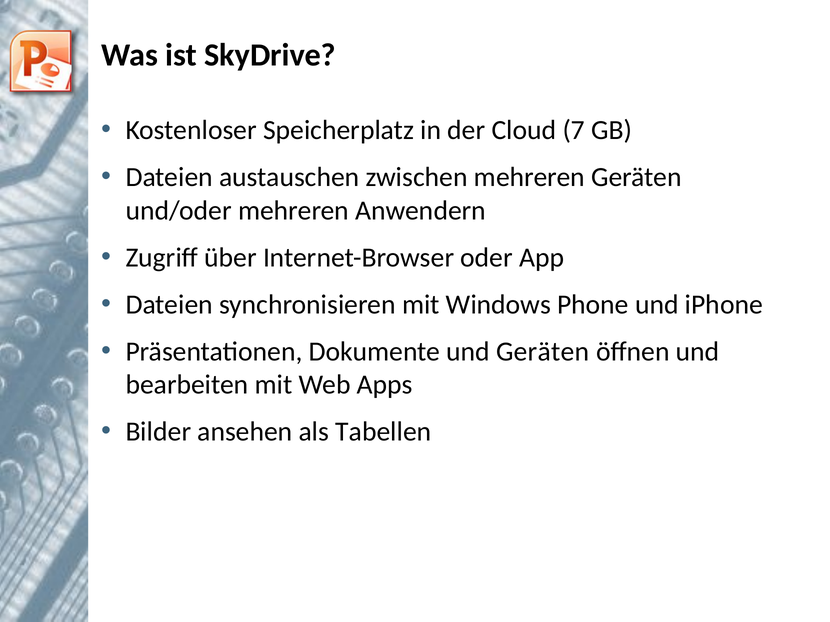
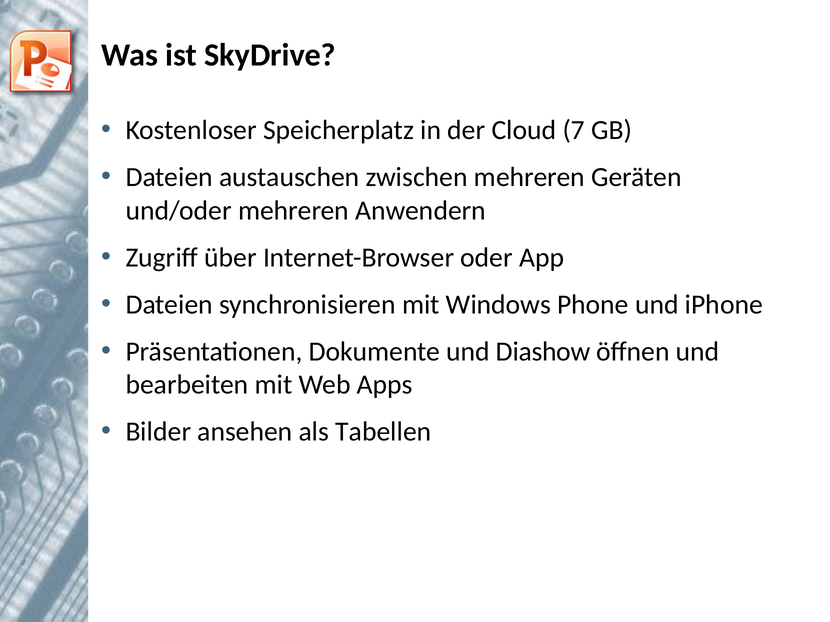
und Geräten: Geräten -> Diashow
